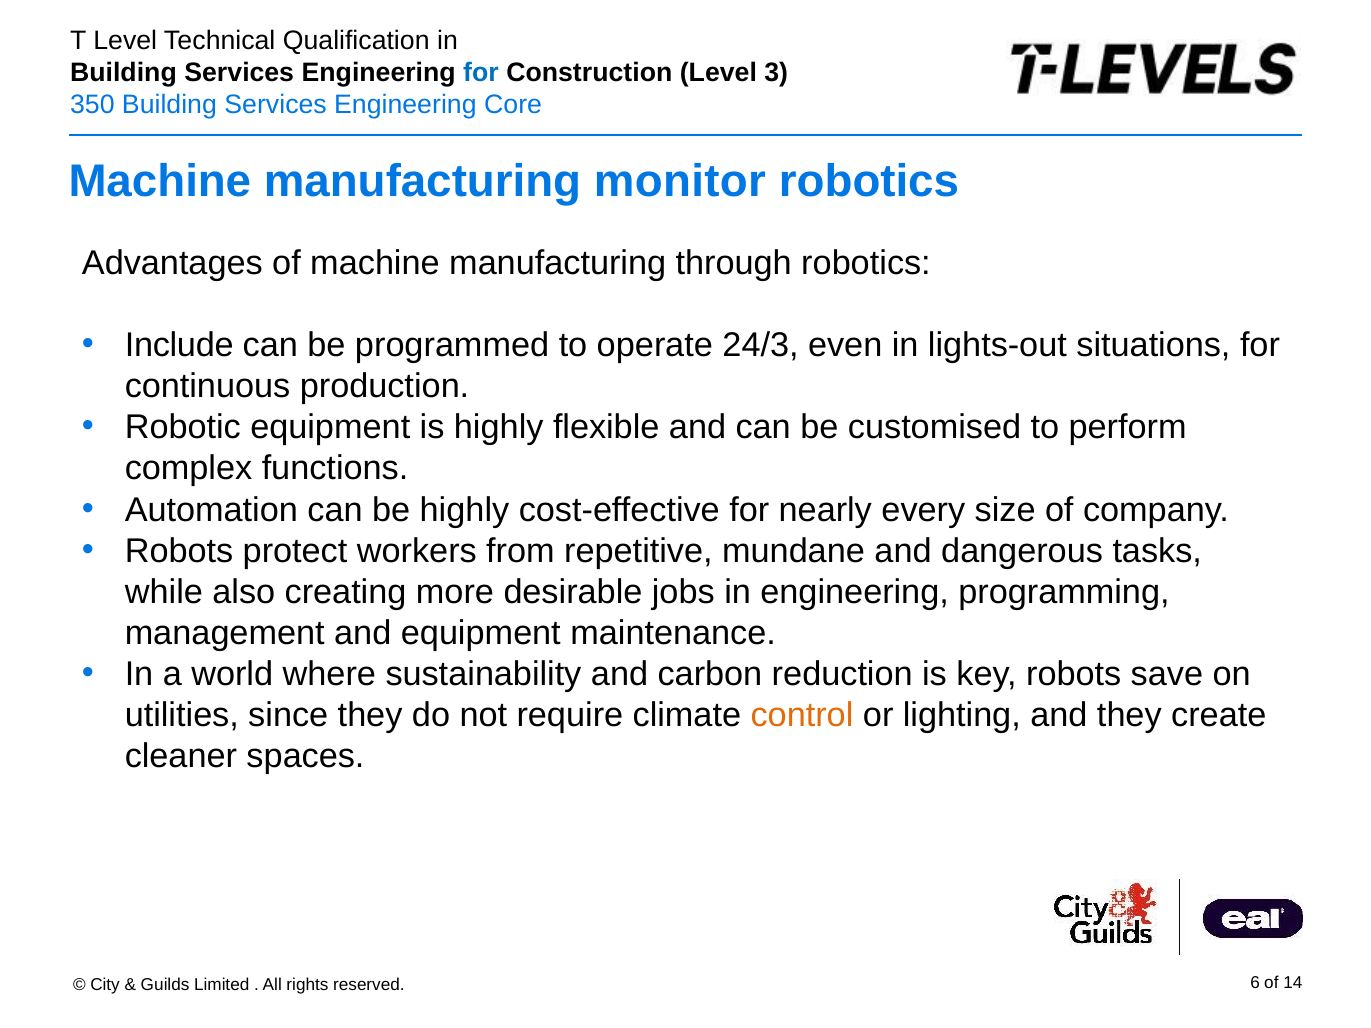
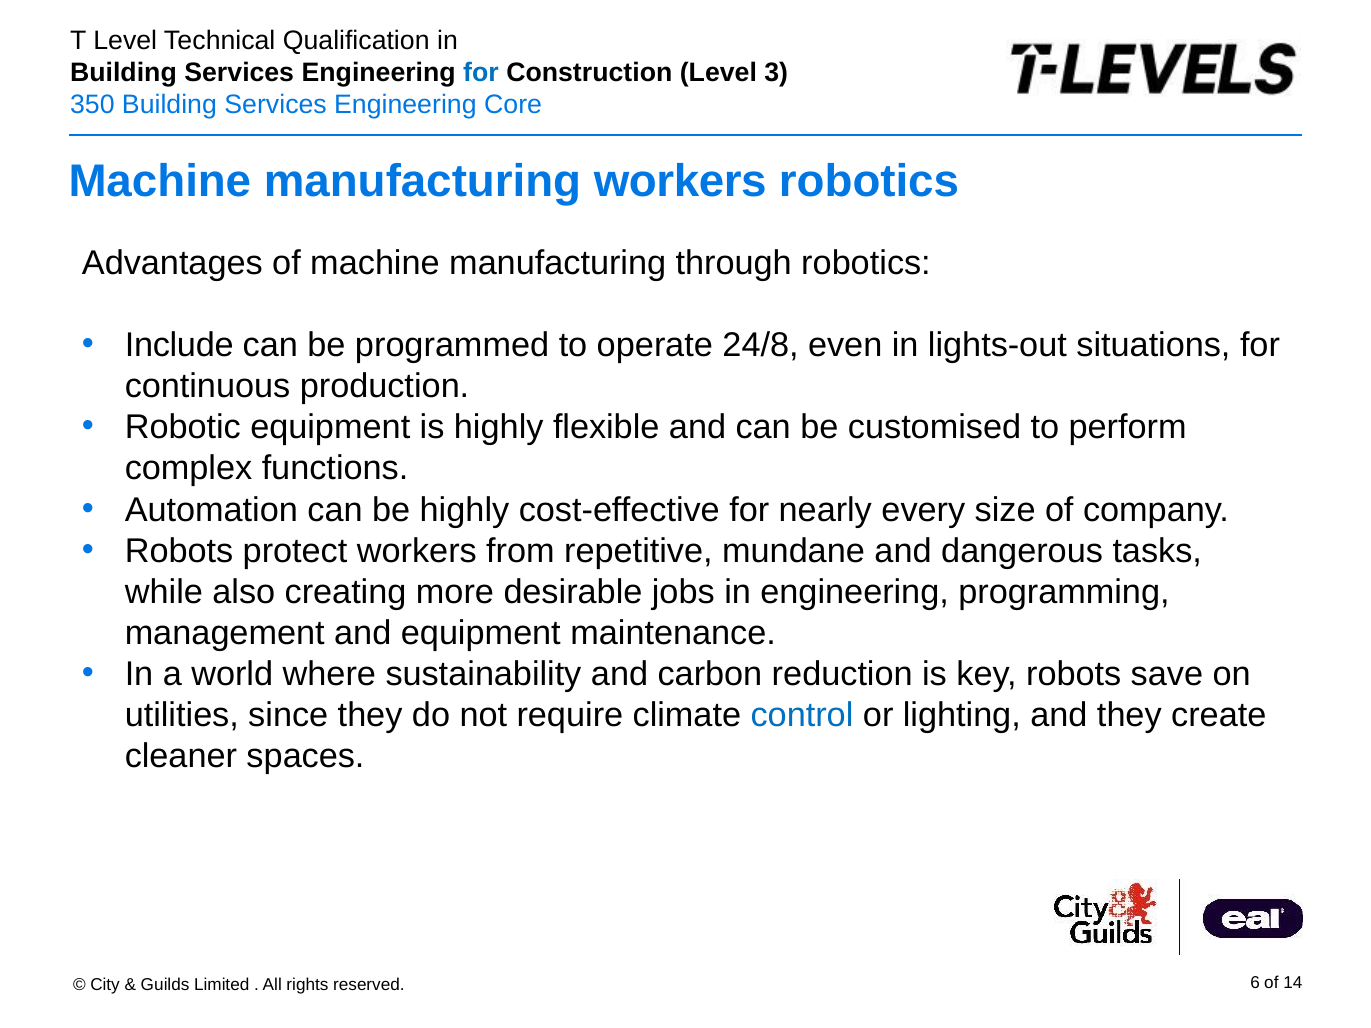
manufacturing monitor: monitor -> workers
24/3: 24/3 -> 24/8
control colour: orange -> blue
